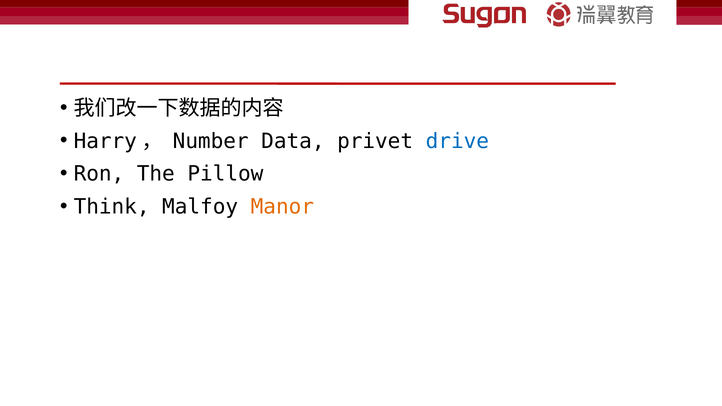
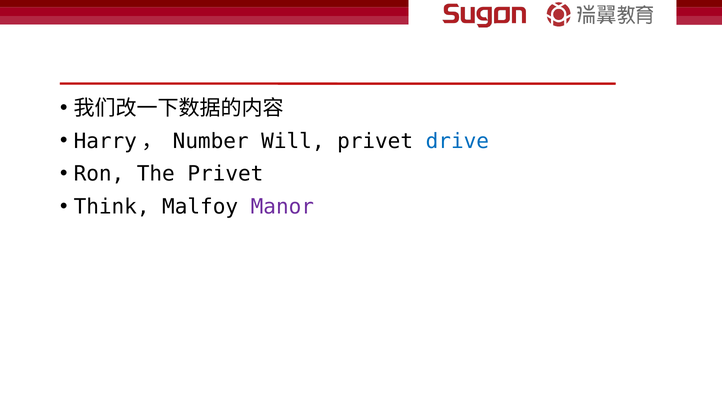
Data: Data -> Will
The Pillow: Pillow -> Privet
Manor colour: orange -> purple
